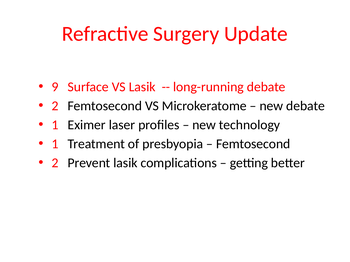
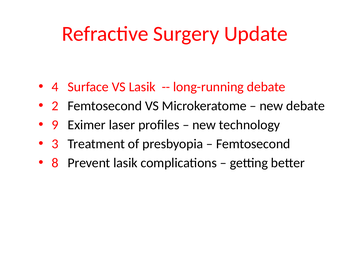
9: 9 -> 4
1 at (55, 125): 1 -> 9
1 at (55, 144): 1 -> 3
2 at (55, 163): 2 -> 8
